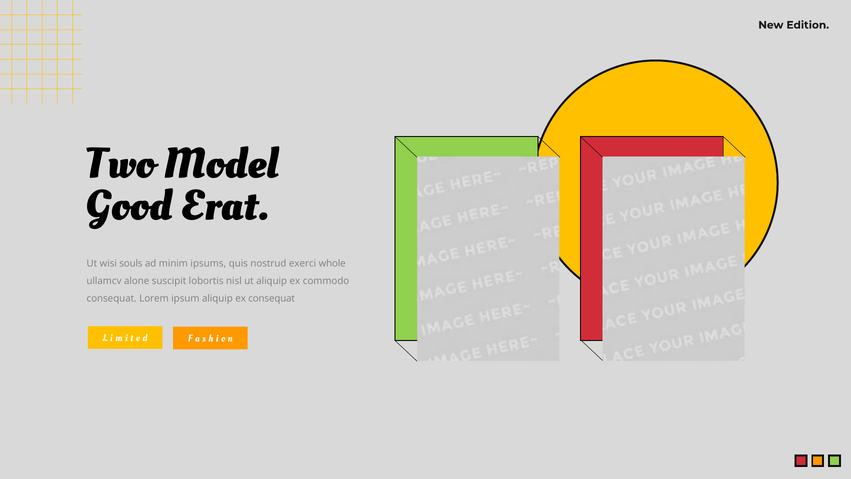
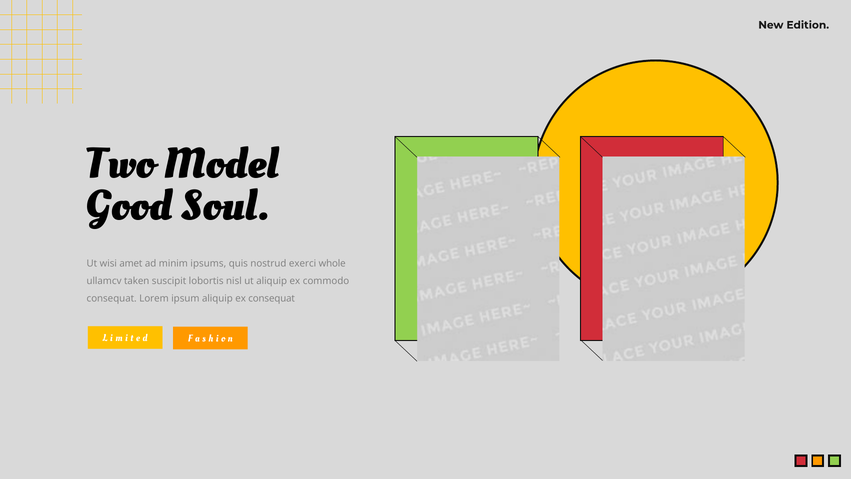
Erat: Erat -> Soul
souls: souls -> amet
alone: alone -> taken
